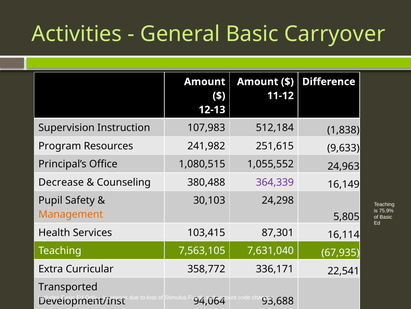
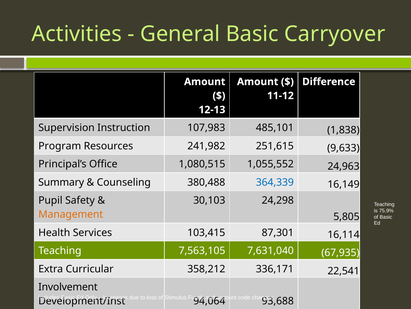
512,184: 512,184 -> 485,101
Decrease: Decrease -> Summary
364,339 colour: purple -> blue
358,772: 358,772 -> 358,212
Transported: Transported -> Involvement
